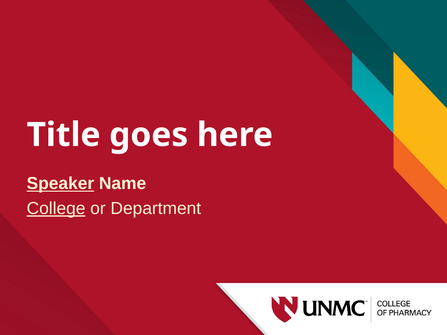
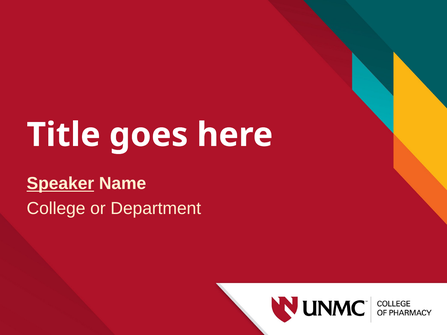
College underline: present -> none
